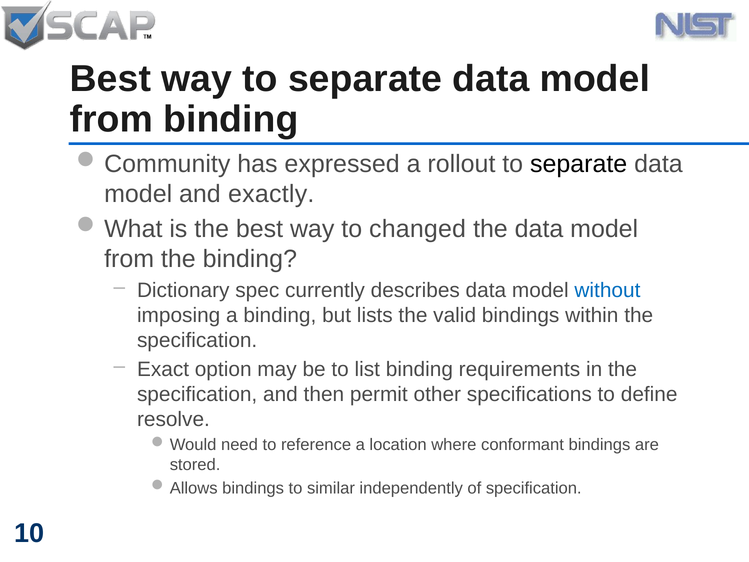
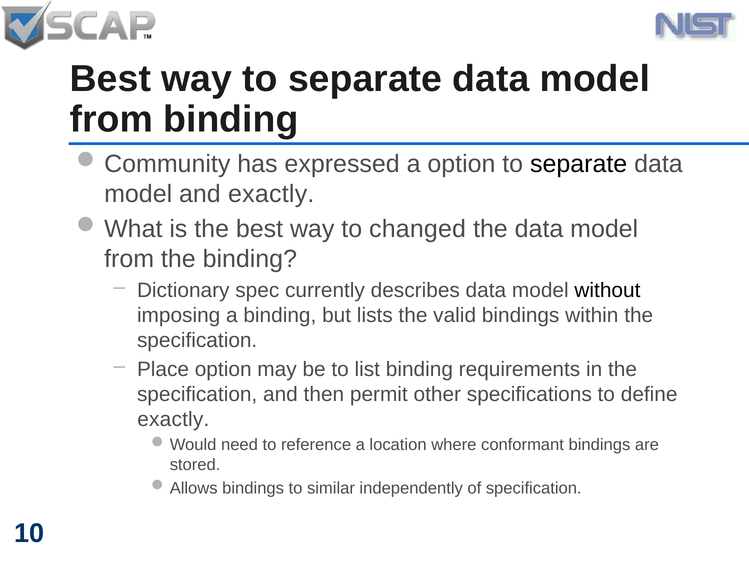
a rollout: rollout -> option
without colour: blue -> black
Exact: Exact -> Place
resolve at (173, 419): resolve -> exactly
